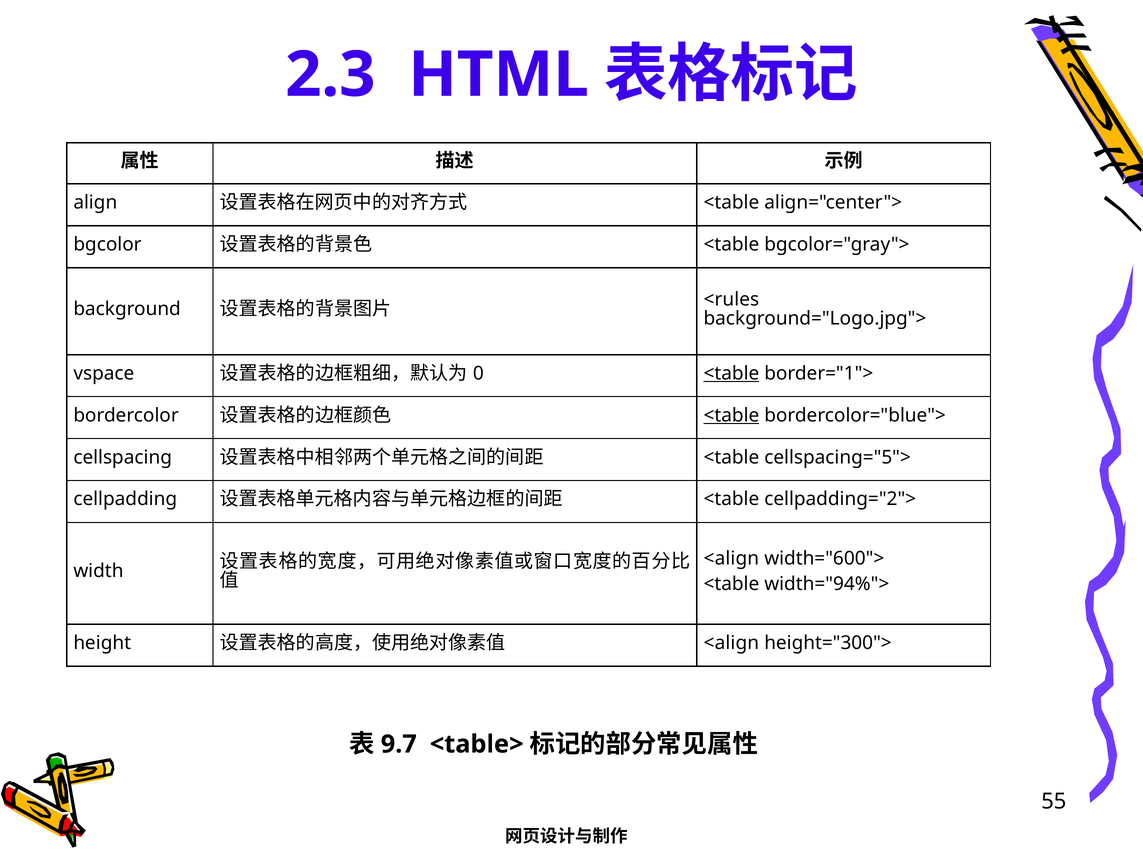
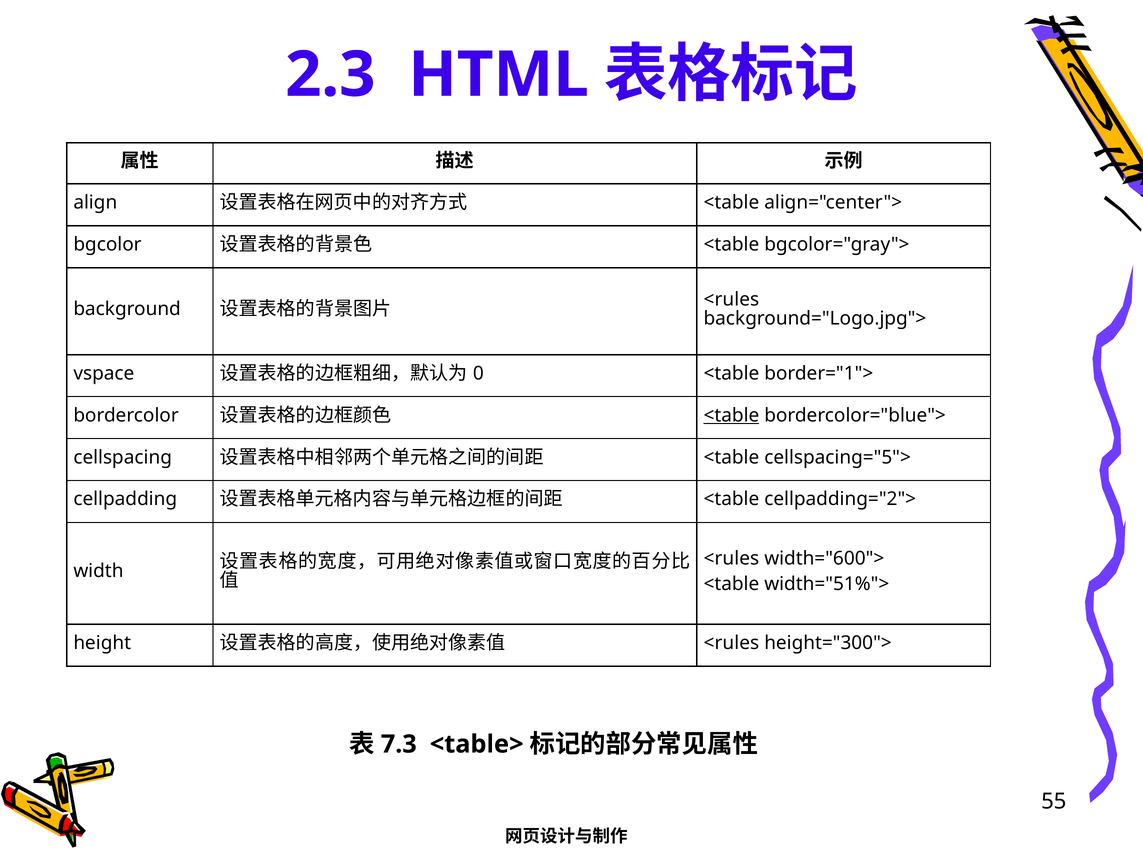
<table at (731, 373) underline: present -> none
<align at (731, 559): <align -> <rules
width="94%">: width="94%"> -> width="51%">
<align at (731, 643): <align -> <rules
9.7: 9.7 -> 7.3
